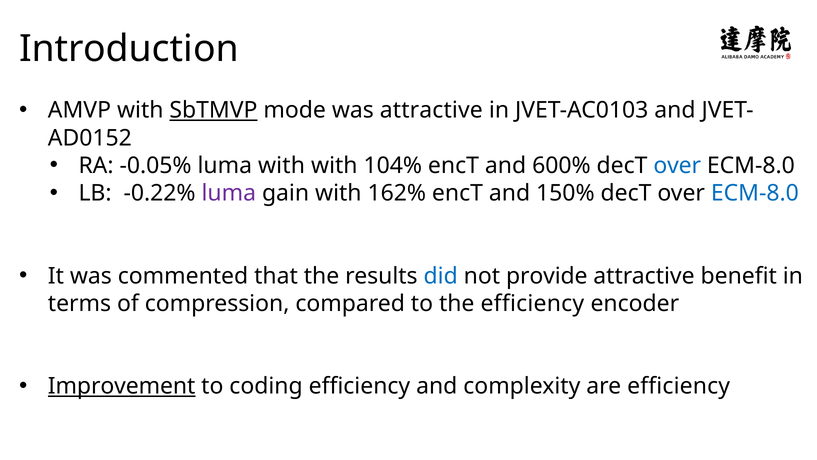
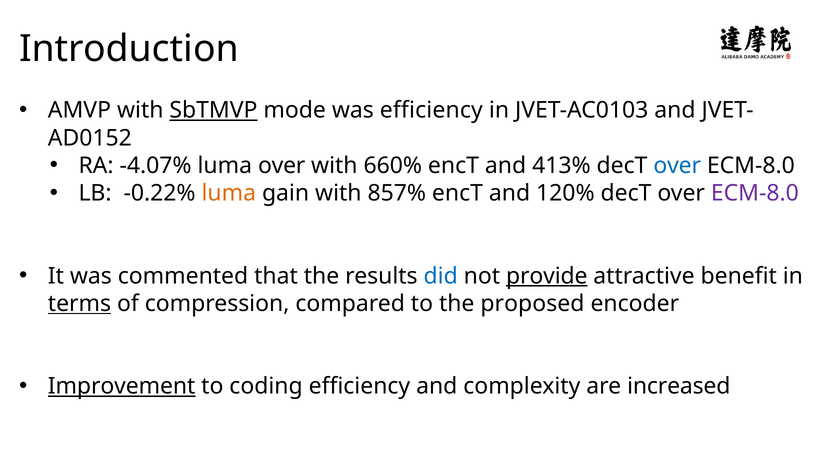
was attractive: attractive -> efficiency
-0.05%: -0.05% -> -4.07%
luma with: with -> over
104%: 104% -> 660%
600%: 600% -> 413%
luma at (229, 193) colour: purple -> orange
162%: 162% -> 857%
150%: 150% -> 120%
ECM-8.0 at (755, 193) colour: blue -> purple
provide underline: none -> present
terms underline: none -> present
the efficiency: efficiency -> proposed
are efficiency: efficiency -> increased
